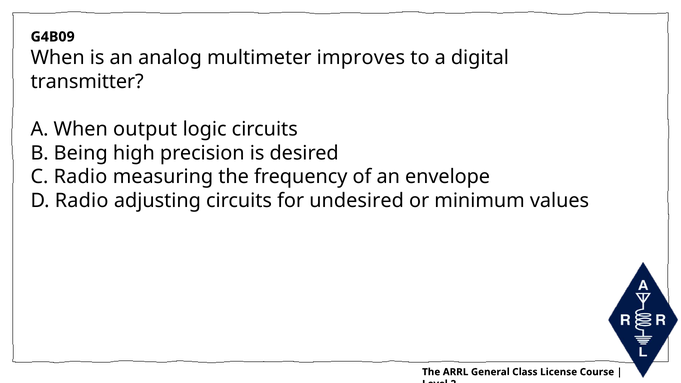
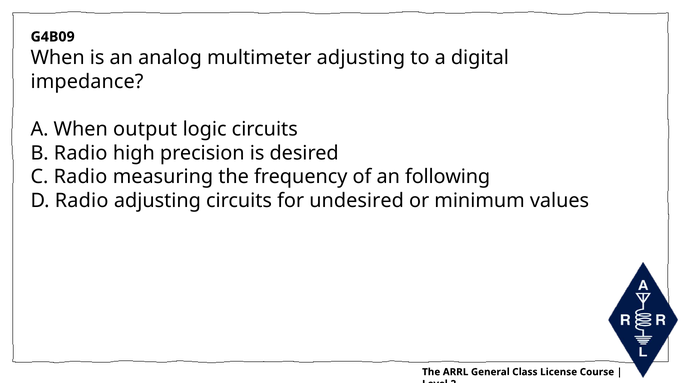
multimeter improves: improves -> adjusting
transmitter: transmitter -> impedance
B Being: Being -> Radio
envelope: envelope -> following
